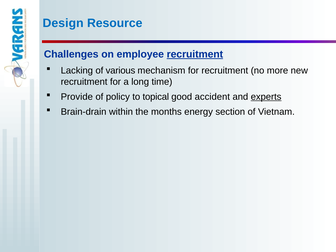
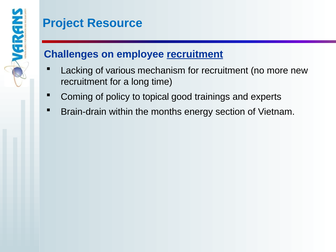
Design: Design -> Project
Provide: Provide -> Coming
accident: accident -> trainings
experts underline: present -> none
